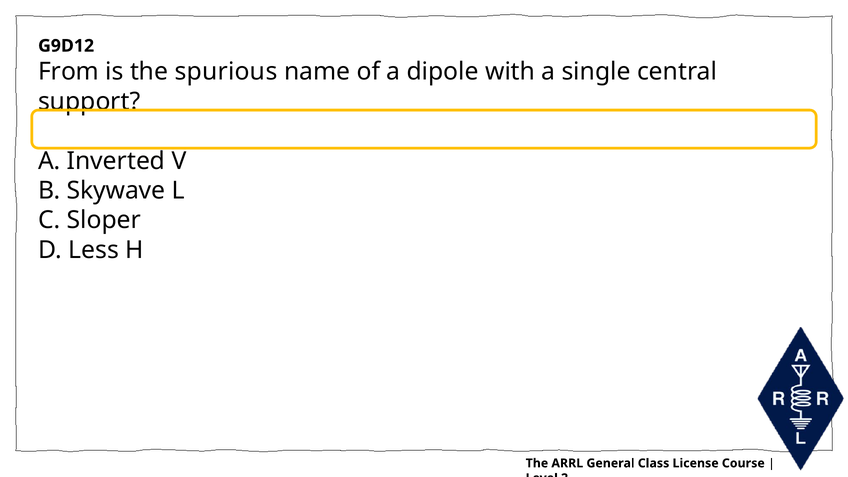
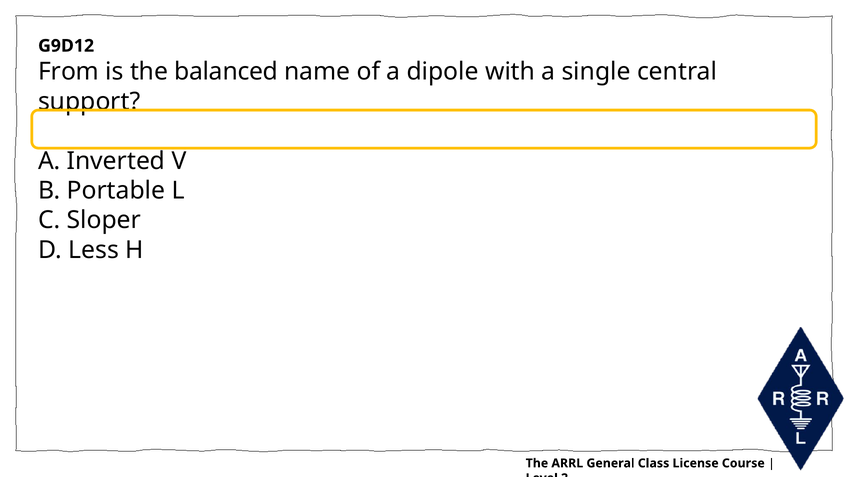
spurious: spurious -> balanced
Skywave: Skywave -> Portable
